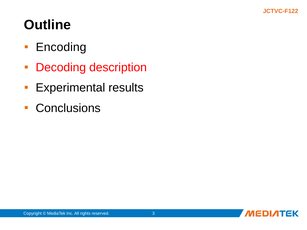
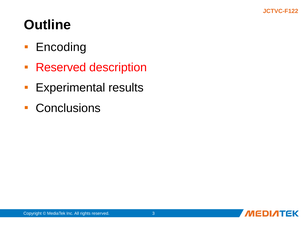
Decoding at (61, 68): Decoding -> Reserved
